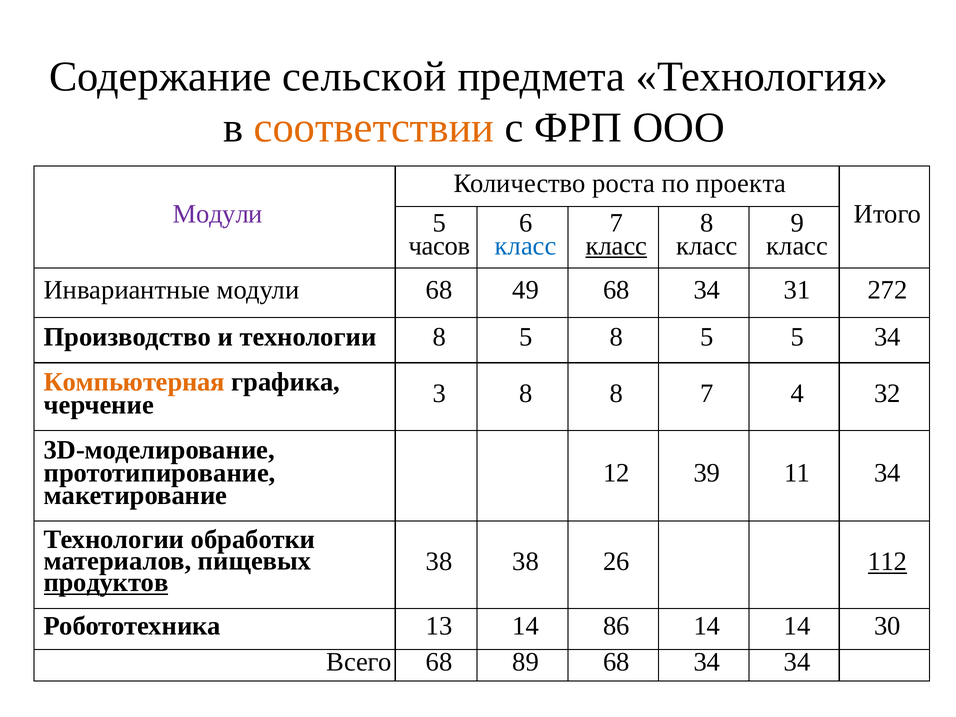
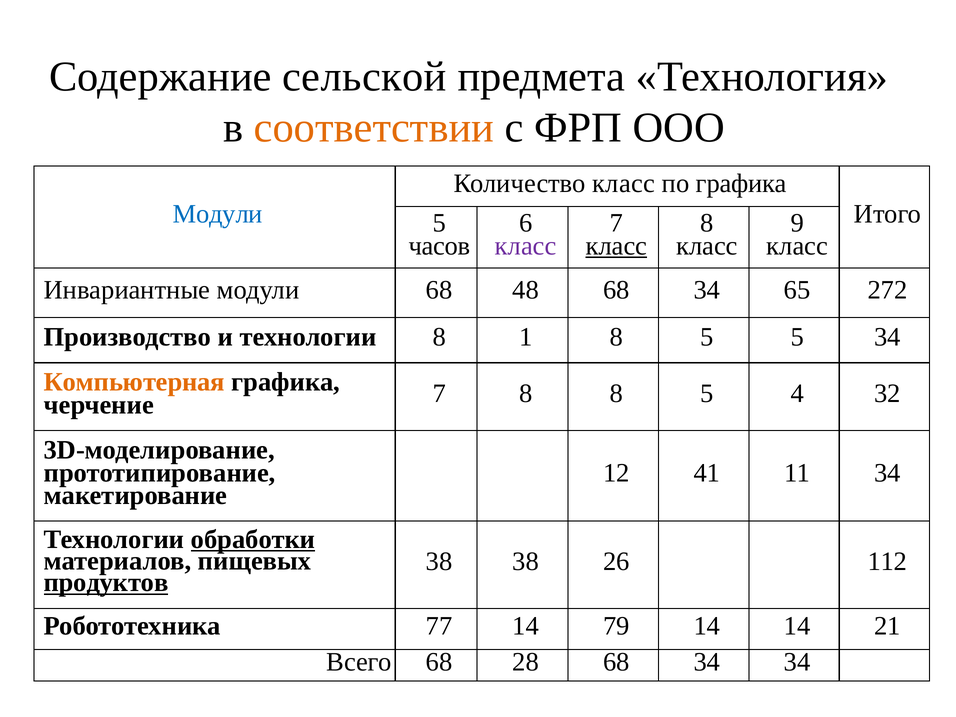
Количество роста: роста -> класс
по проекта: проекта -> графика
Модули at (218, 214) colour: purple -> blue
класс at (526, 246) colour: blue -> purple
49: 49 -> 48
31: 31 -> 65
технологии 8 5: 5 -> 1
черчение 3: 3 -> 7
8 8 7: 7 -> 5
39: 39 -> 41
обработки underline: none -> present
112 underline: present -> none
13: 13 -> 77
86: 86 -> 79
30: 30 -> 21
89: 89 -> 28
